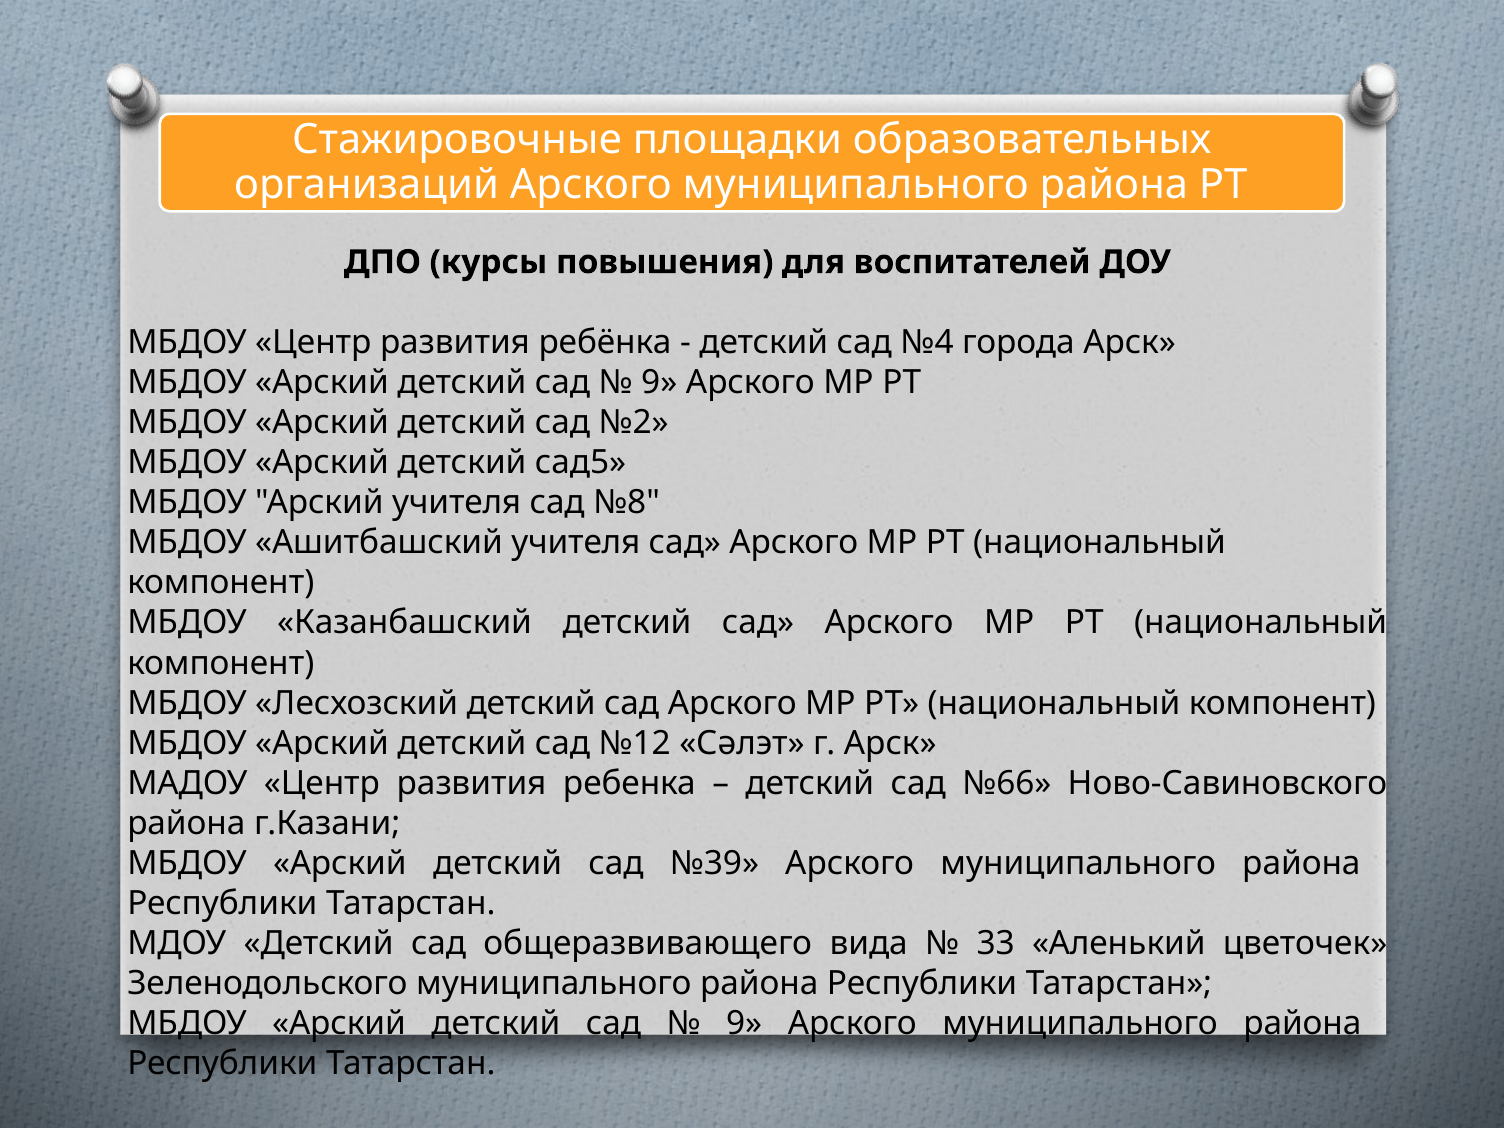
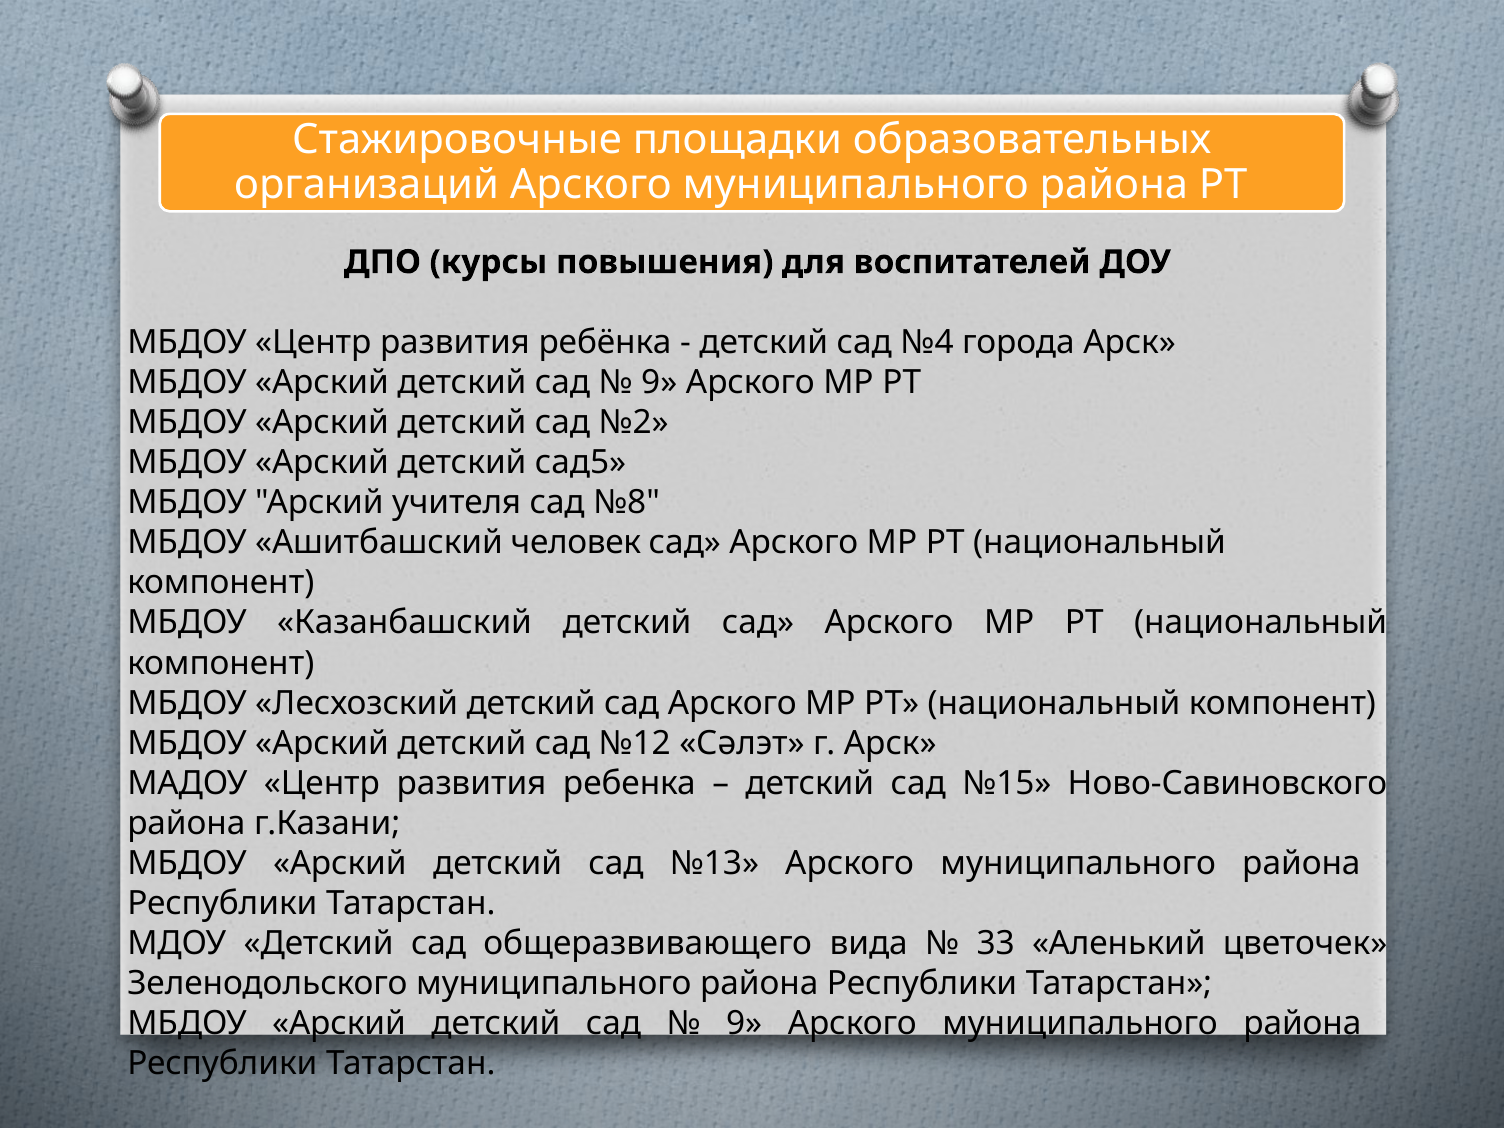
Ашитбашский учителя: учителя -> человек
№66: №66 -> №15
№39: №39 -> №13
